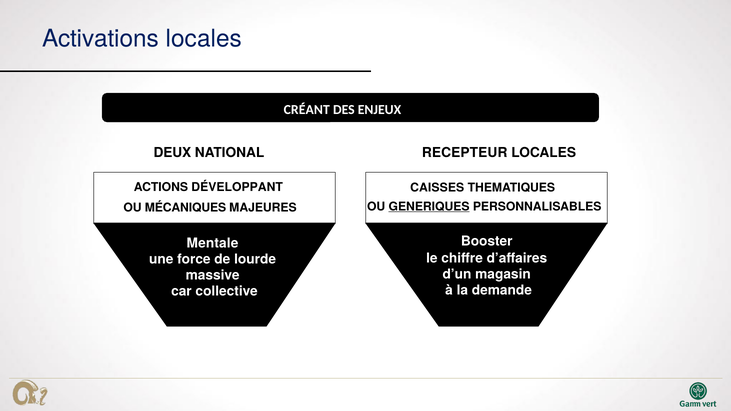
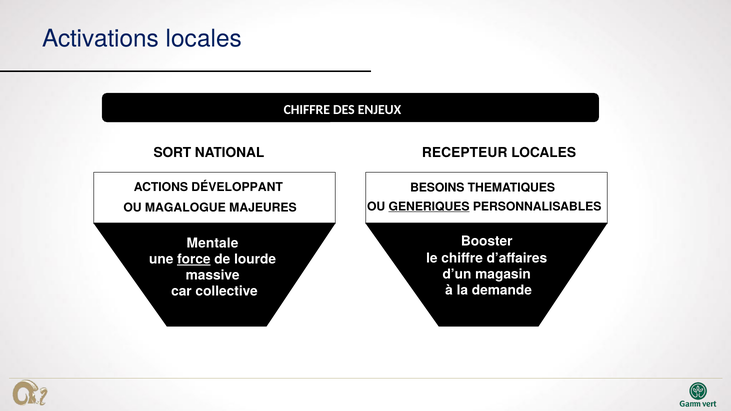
CRÉANT at (307, 110): CRÉANT -> CHIFFRE
DEUX: DEUX -> SORT
CAISSES: CAISSES -> BESOINS
MÉCANIQUES: MÉCANIQUES -> MAGALOGUE
force underline: none -> present
